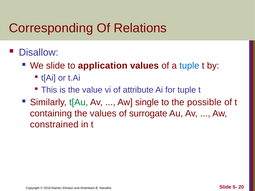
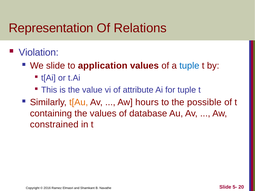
Corresponding: Corresponding -> Representation
Disallow: Disallow -> Violation
t[Au colour: green -> orange
single: single -> hours
surrogate: surrogate -> database
